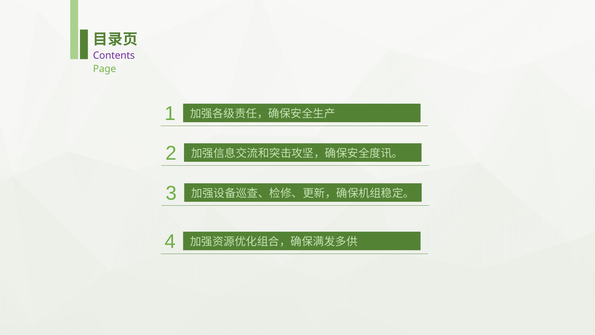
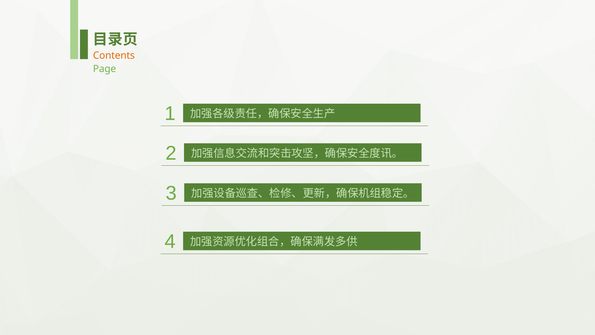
Contents colour: purple -> orange
